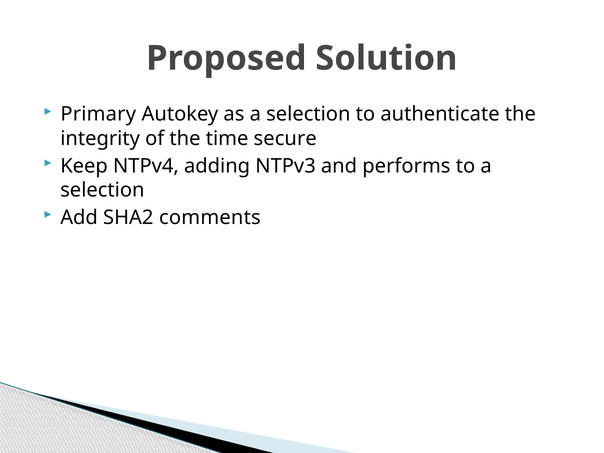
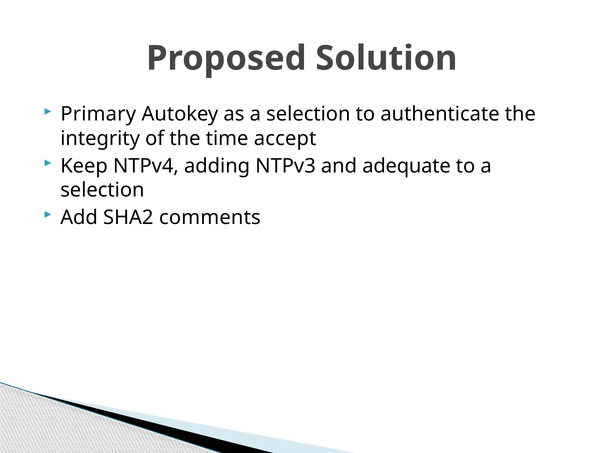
secure: secure -> accept
performs: performs -> adequate
